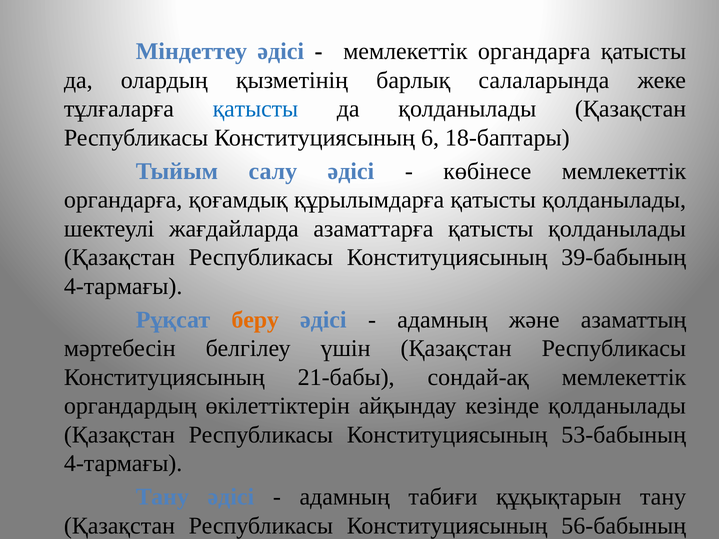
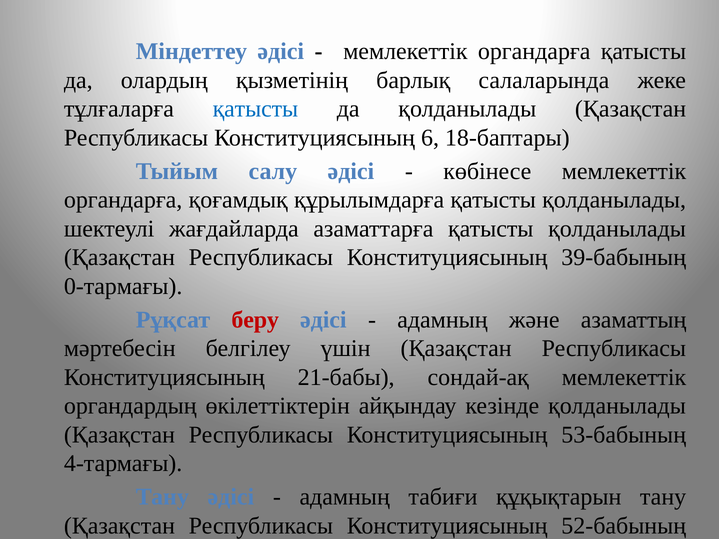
4-тармағы at (123, 286): 4-тармағы -> 0-тармағы
беру colour: orange -> red
56-бабының: 56-бабының -> 52-бабының
